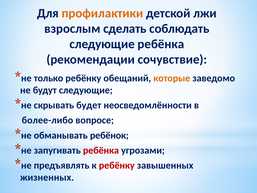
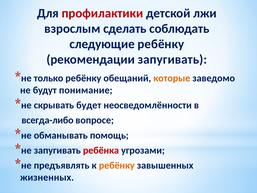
профилактики colour: orange -> red
следующие ребёнка: ребёнка -> ребёнку
рекомендации сочувствие: сочувствие -> запугивать
будут следующие: следующие -> понимание
более-либо: более-либо -> всегда-либо
ребёнок: ребёнок -> помощь
ребёнку at (117, 165) colour: red -> orange
